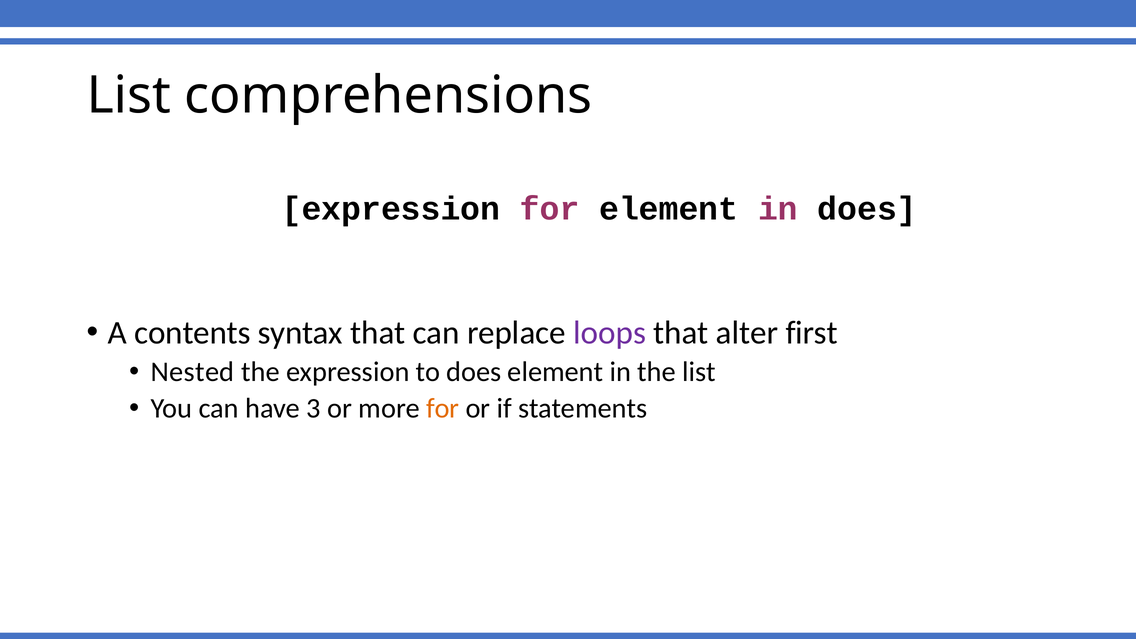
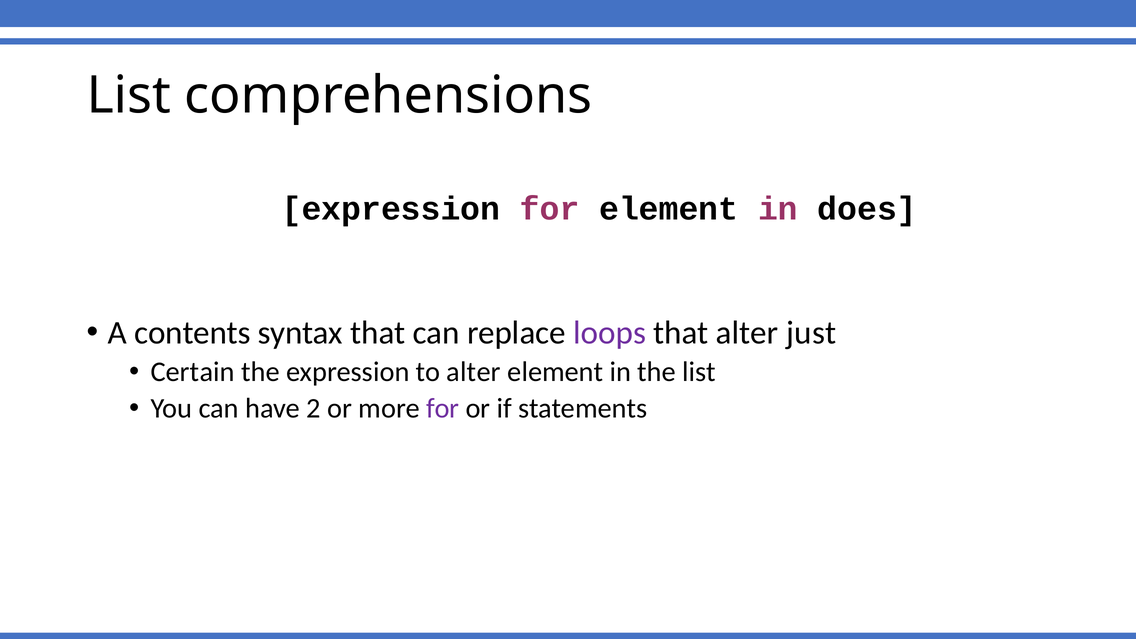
first: first -> just
Nested: Nested -> Certain
to does: does -> alter
3: 3 -> 2
for at (443, 409) colour: orange -> purple
